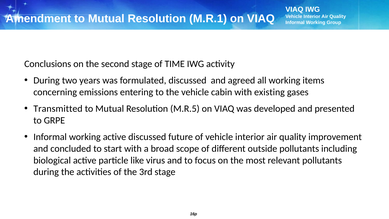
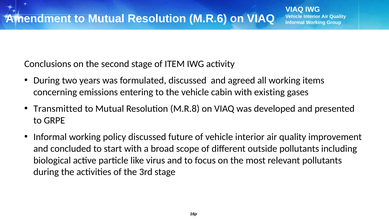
M.R.1: M.R.1 -> M.R.6
TIME: TIME -> ITEM
M.R.5: M.R.5 -> M.R.8
working active: active -> policy
